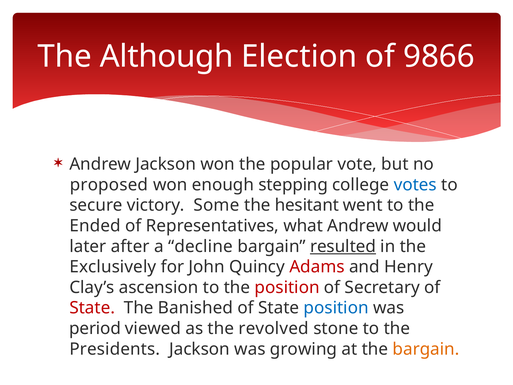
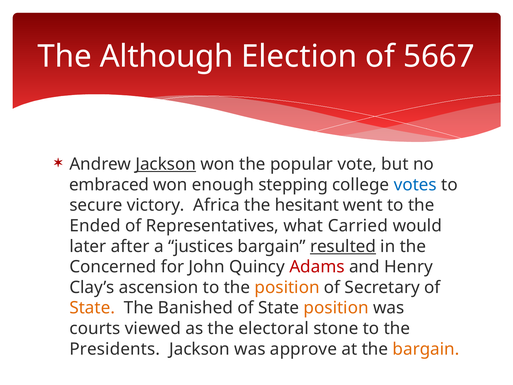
9866: 9866 -> 5667
Jackson at (166, 164) underline: none -> present
proposed: proposed -> embraced
Some: Some -> Africa
what Andrew: Andrew -> Carried
decline: decline -> justices
Exclusively: Exclusively -> Concerned
position at (287, 287) colour: red -> orange
State at (92, 308) colour: red -> orange
position at (336, 308) colour: blue -> orange
period: period -> courts
revolved: revolved -> electoral
growing: growing -> approve
